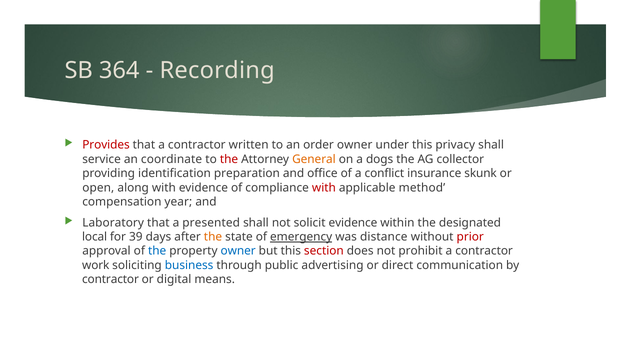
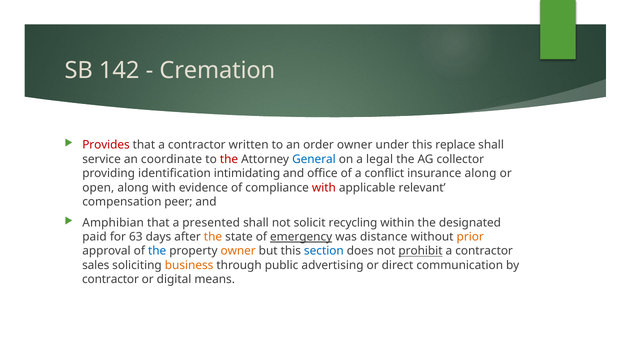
364: 364 -> 142
Recording: Recording -> Cremation
privacy: privacy -> replace
General colour: orange -> blue
dogs: dogs -> legal
preparation: preparation -> intimidating
insurance skunk: skunk -> along
method: method -> relevant
year: year -> peer
Laboratory: Laboratory -> Amphibian
solicit evidence: evidence -> recycling
local: local -> paid
39: 39 -> 63
prior colour: red -> orange
owner at (238, 251) colour: blue -> orange
section colour: red -> blue
prohibit underline: none -> present
work: work -> sales
business colour: blue -> orange
